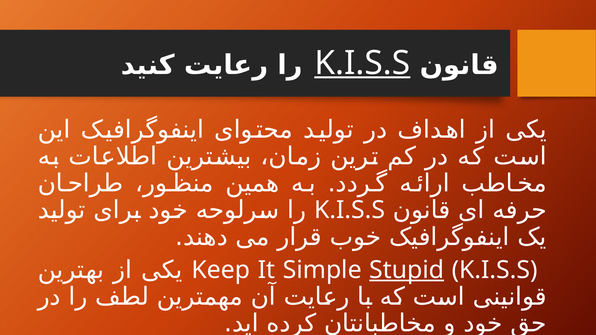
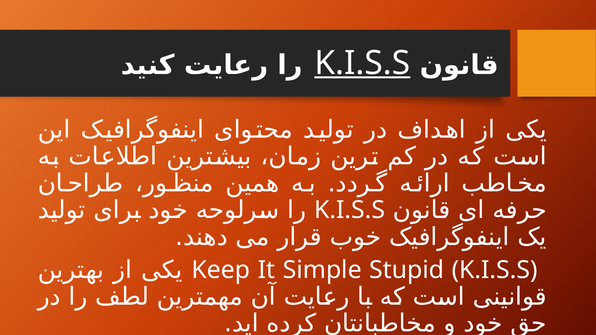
Stupid underline: present -> none
